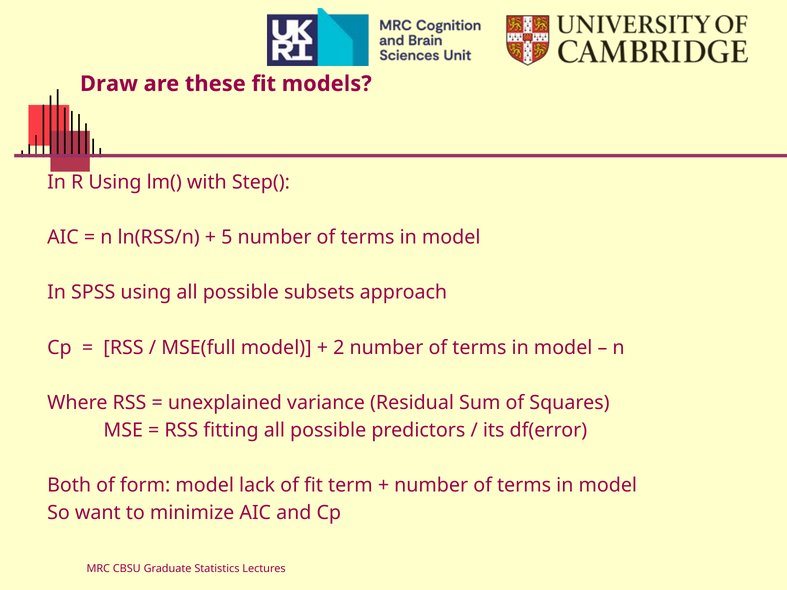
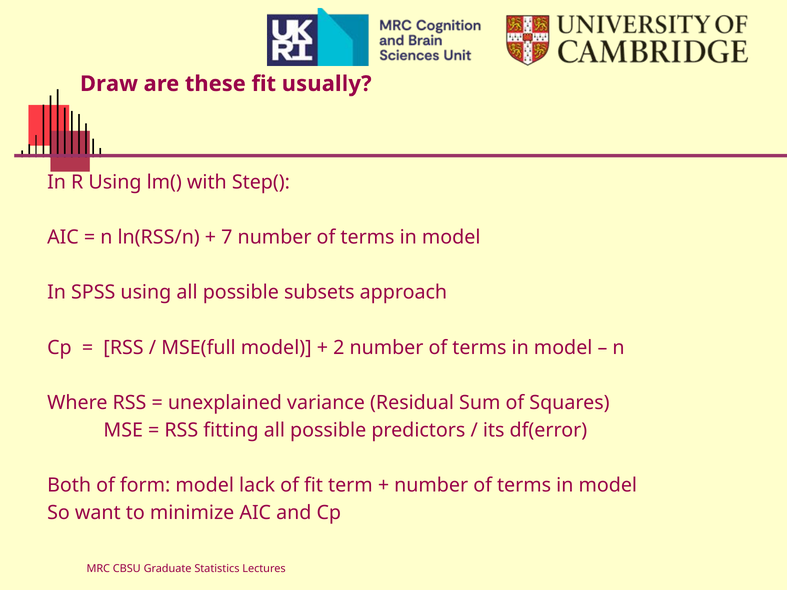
models: models -> usually
5: 5 -> 7
